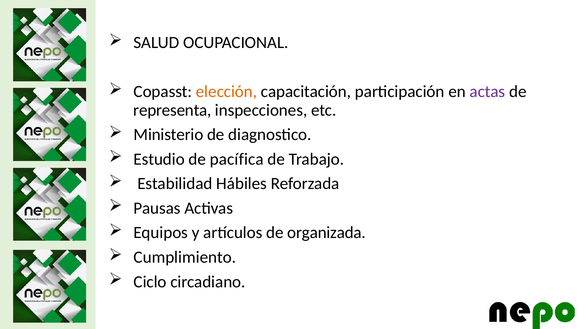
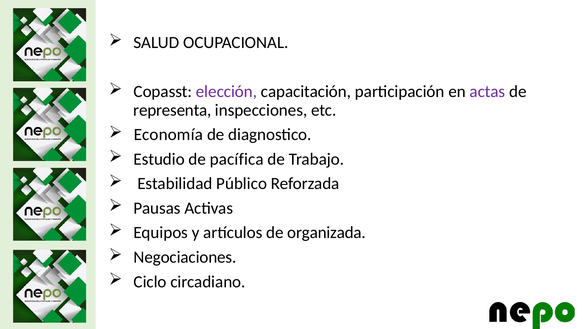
elección colour: orange -> purple
Ministerio: Ministerio -> Economía
Hábiles: Hábiles -> Público
Cumplimiento: Cumplimiento -> Negociaciones
